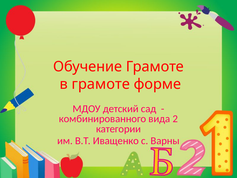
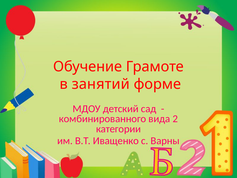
в грамоте: грамоте -> занятий
